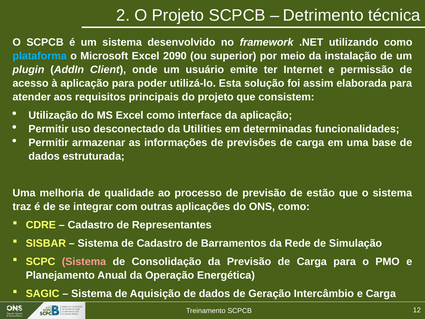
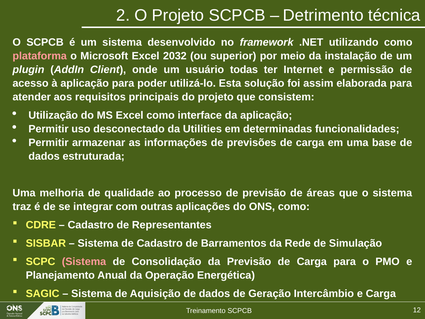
plataforma colour: light blue -> pink
2090: 2090 -> 2032
emite: emite -> todas
estão: estão -> áreas
